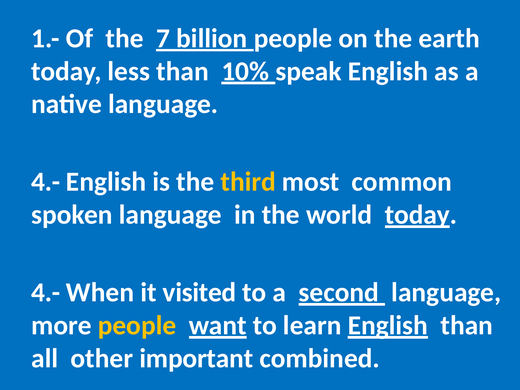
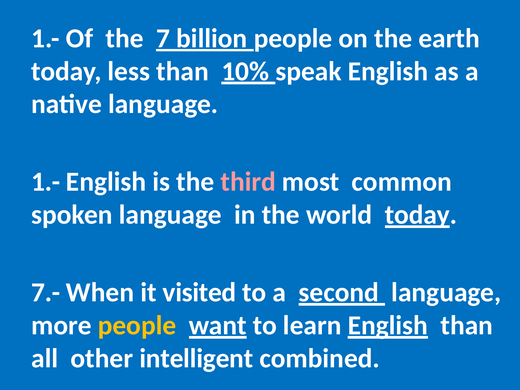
4.- at (46, 182): 4.- -> 1.-
third colour: yellow -> pink
4.- at (46, 293): 4.- -> 7.-
important: important -> intelligent
